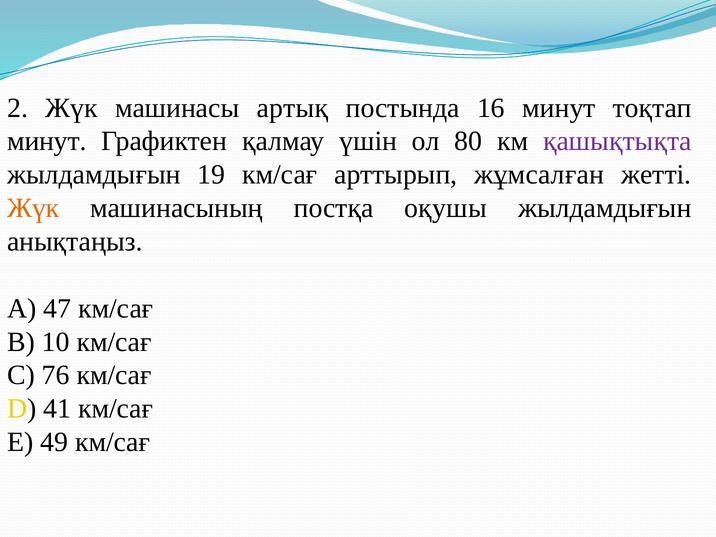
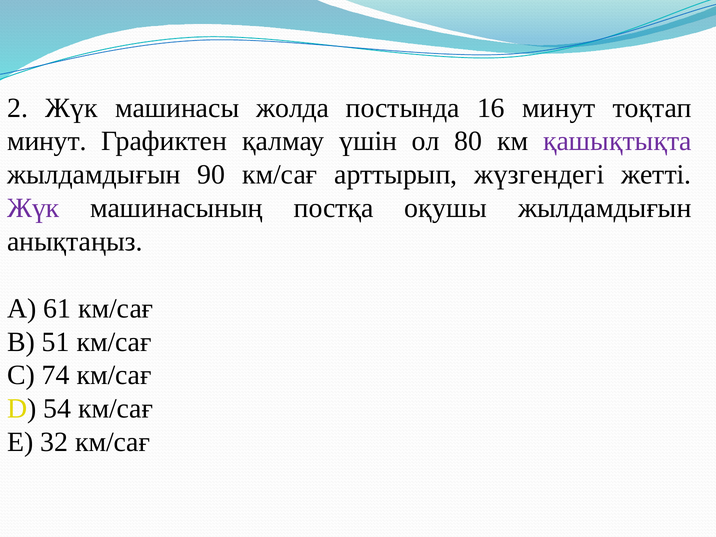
артық: артық -> жолда
19: 19 -> 90
жұмсалған: жұмсалған -> жүзгендегі
Жүк at (33, 208) colour: orange -> purple
47: 47 -> 61
10: 10 -> 51
76: 76 -> 74
41: 41 -> 54
49: 49 -> 32
